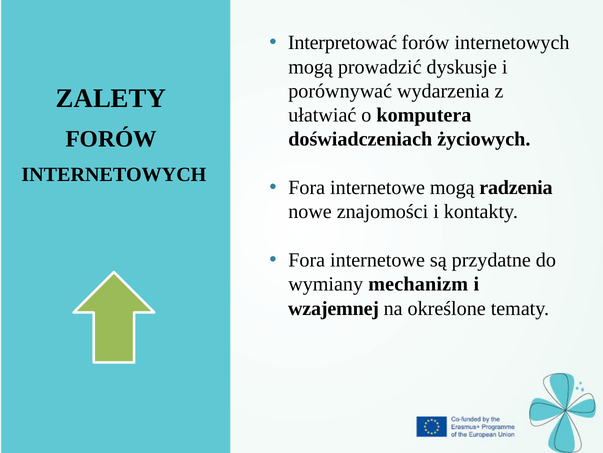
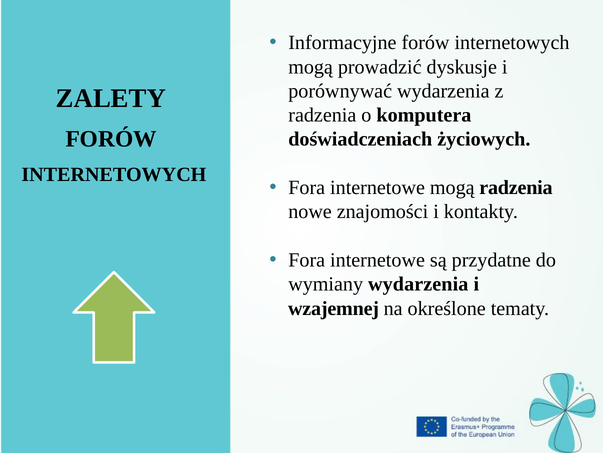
Interpretować: Interpretować -> Informacyjne
ułatwiać at (322, 115): ułatwiać -> radzenia
wymiany mechanizm: mechanizm -> wydarzenia
